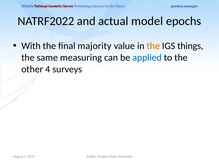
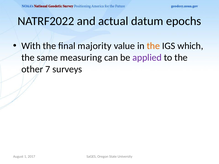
model: model -> datum
things: things -> which
applied colour: blue -> purple
4: 4 -> 7
